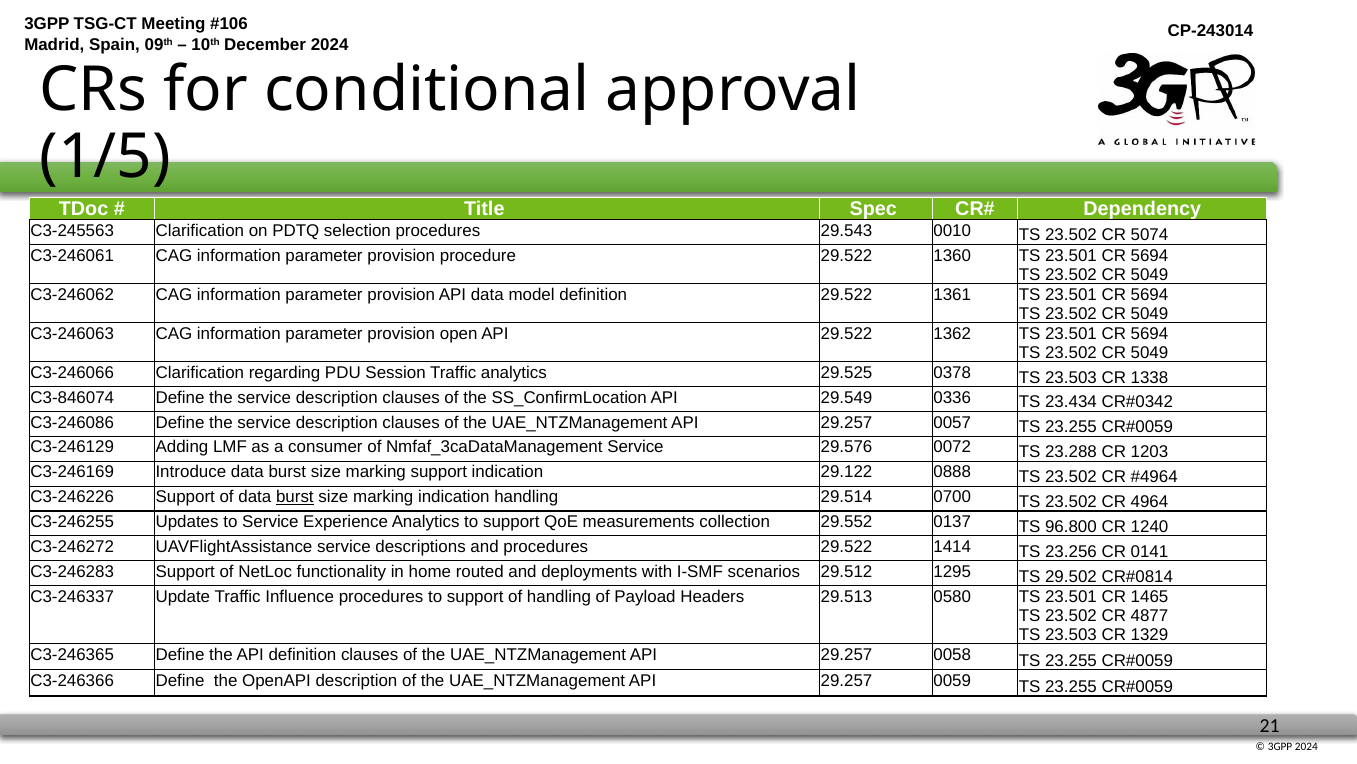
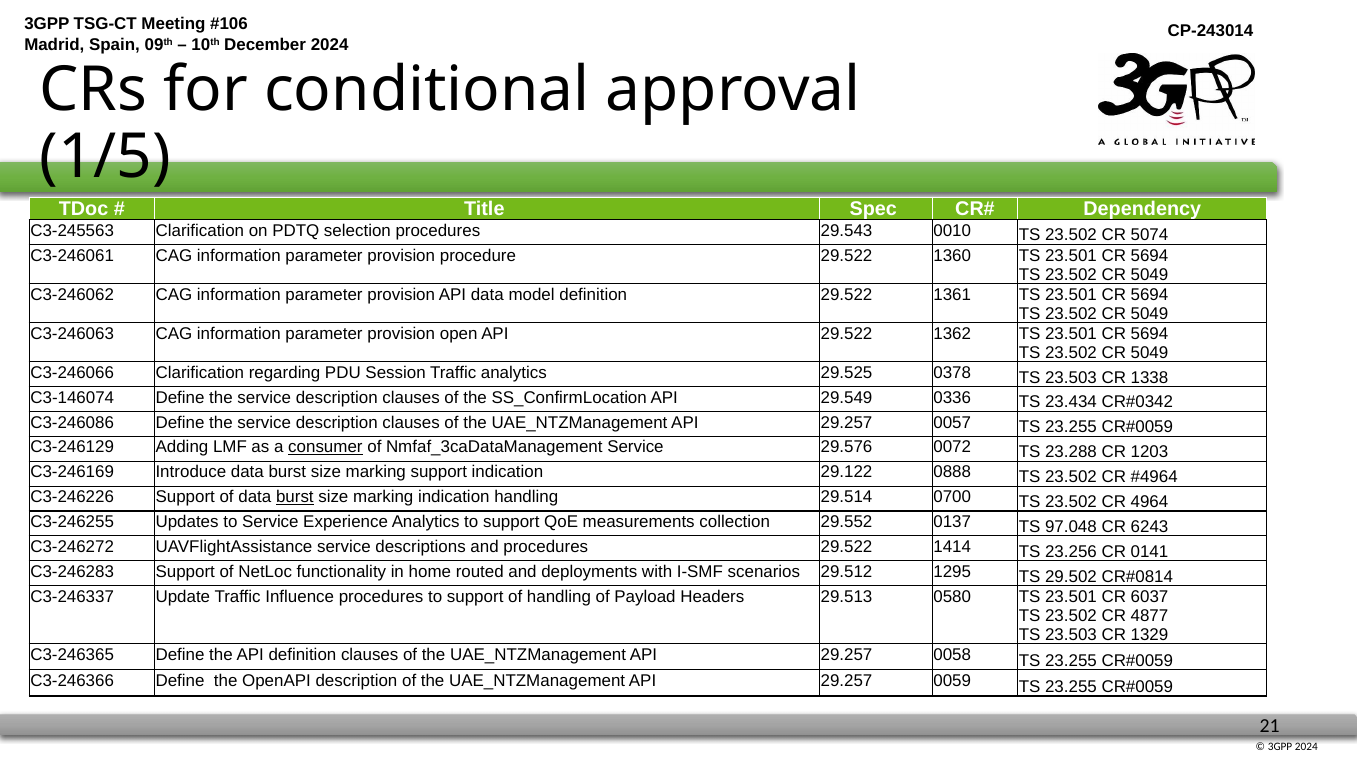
C3-846074: C3-846074 -> C3-146074
consumer underline: none -> present
96.800: 96.800 -> 97.048
1240: 1240 -> 6243
1465: 1465 -> 6037
